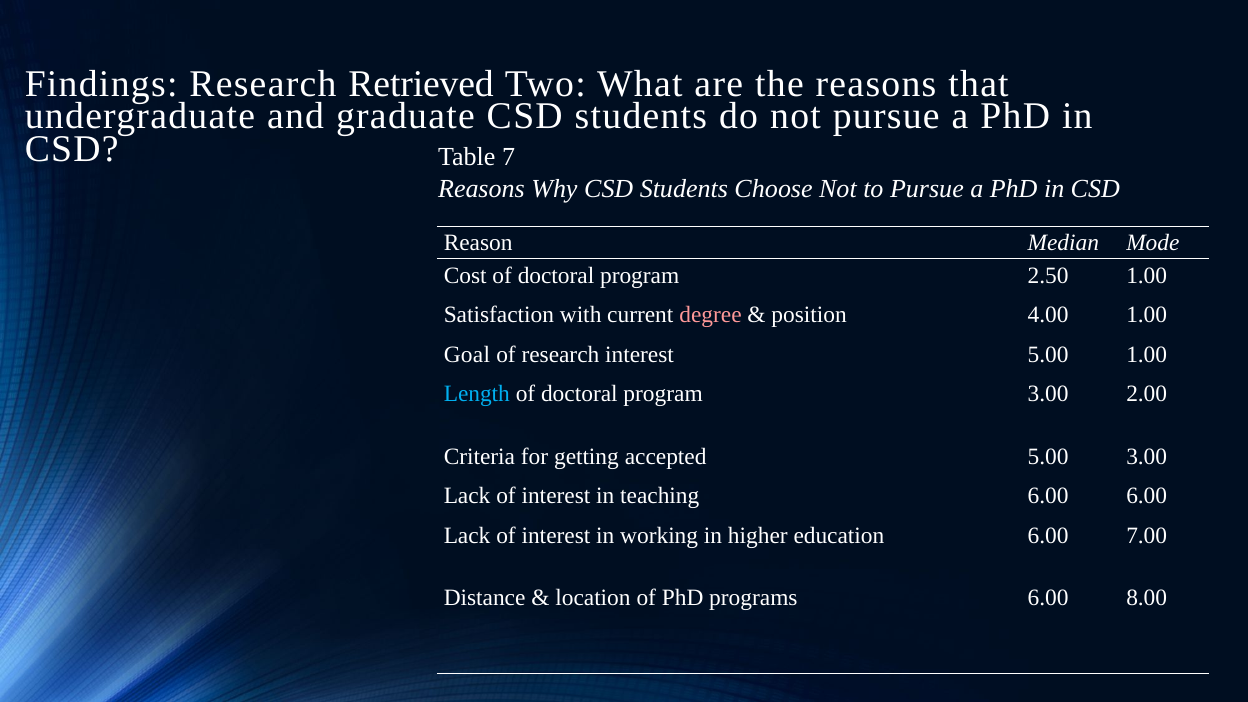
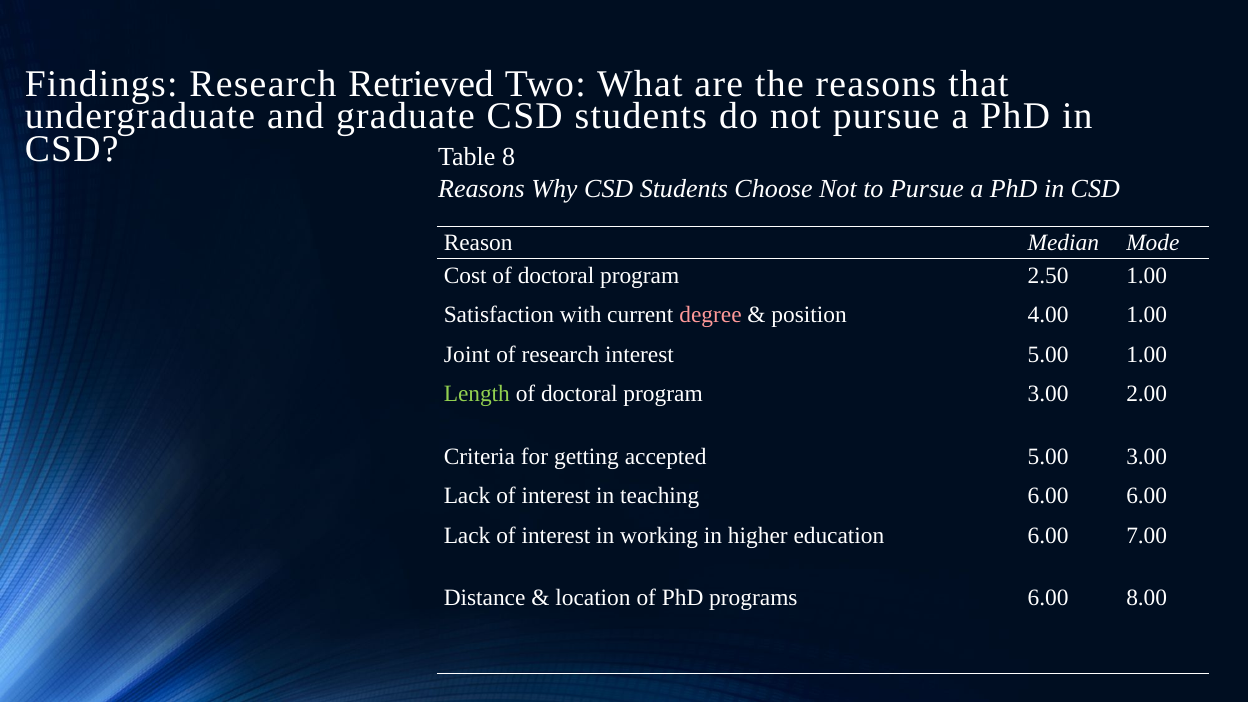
7: 7 -> 8
Goal: Goal -> Joint
Length colour: light blue -> light green
